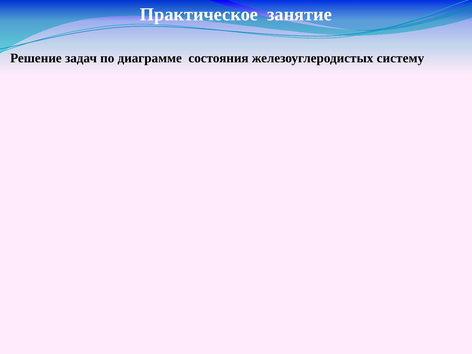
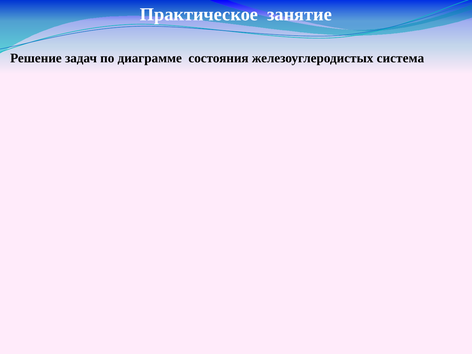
систему: систему -> система
